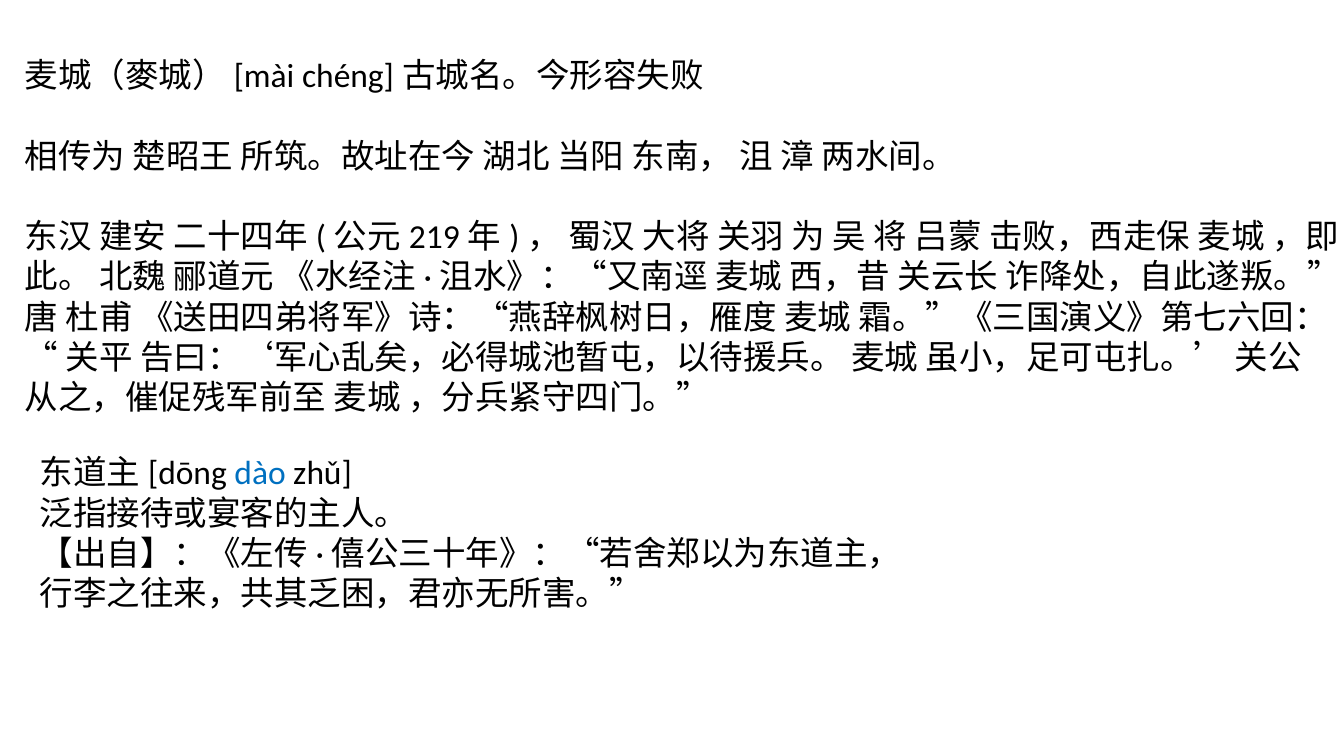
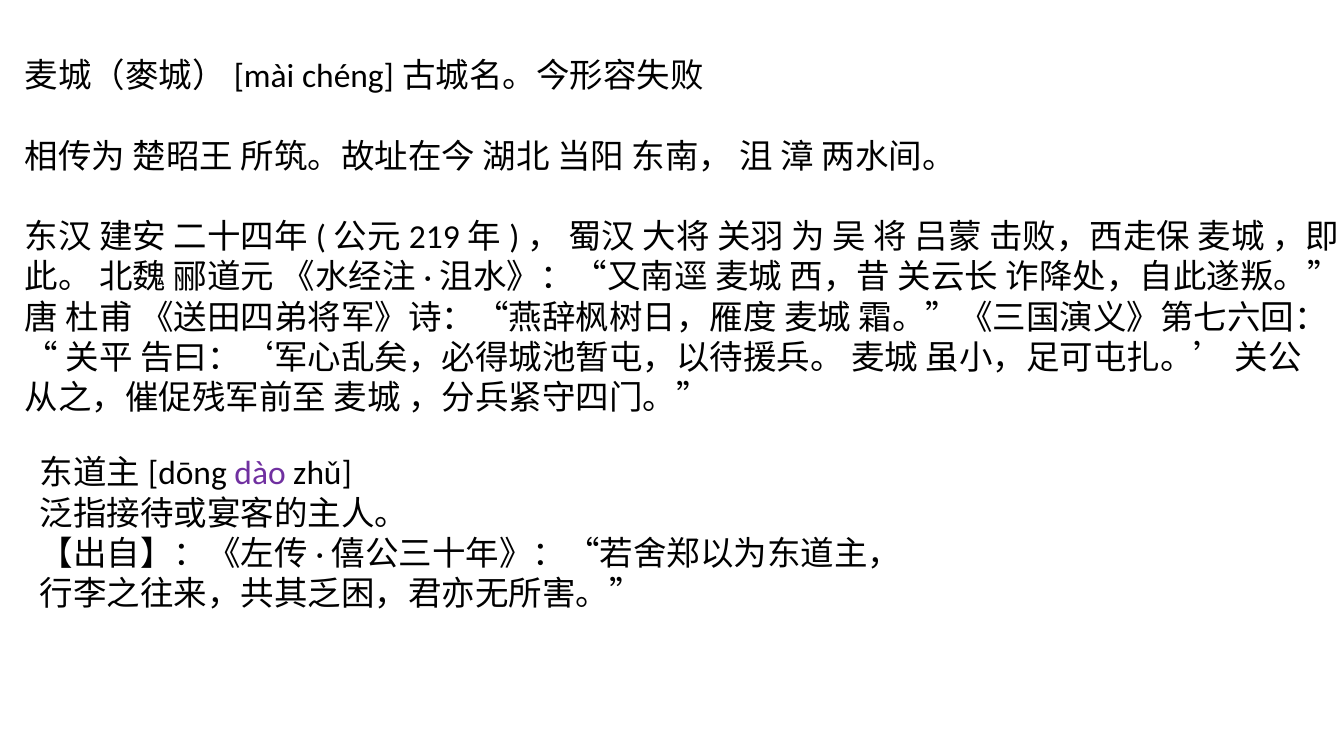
dào colour: blue -> purple
